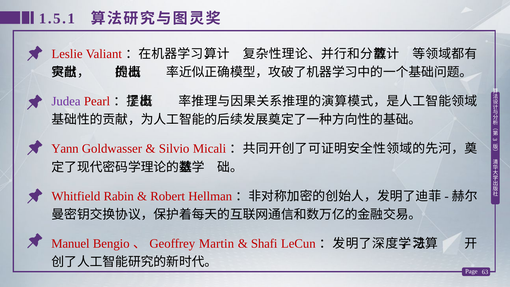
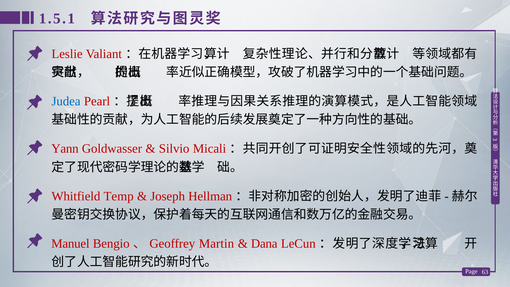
Judea colour: purple -> blue
Rabin: Rabin -> Temp
Robert: Robert -> Joseph
Shafi: Shafi -> Dana
